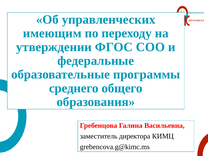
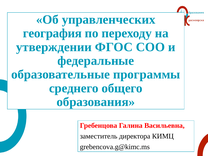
имеющим: имеющим -> география
